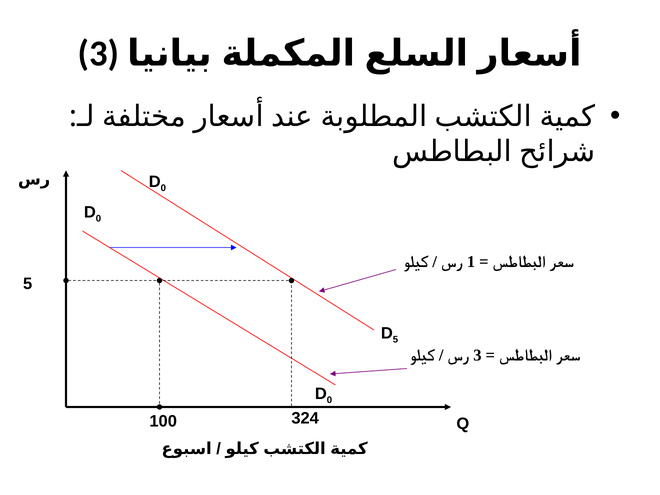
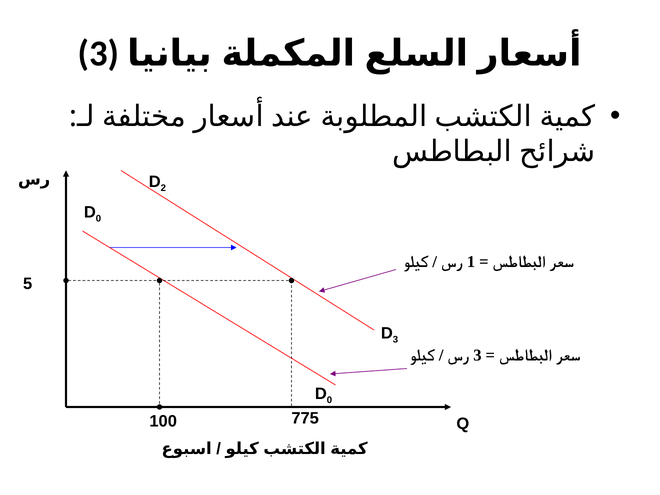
0 at (163, 188): 0 -> 2
5 at (396, 340): 5 -> 3
324: 324 -> 775
